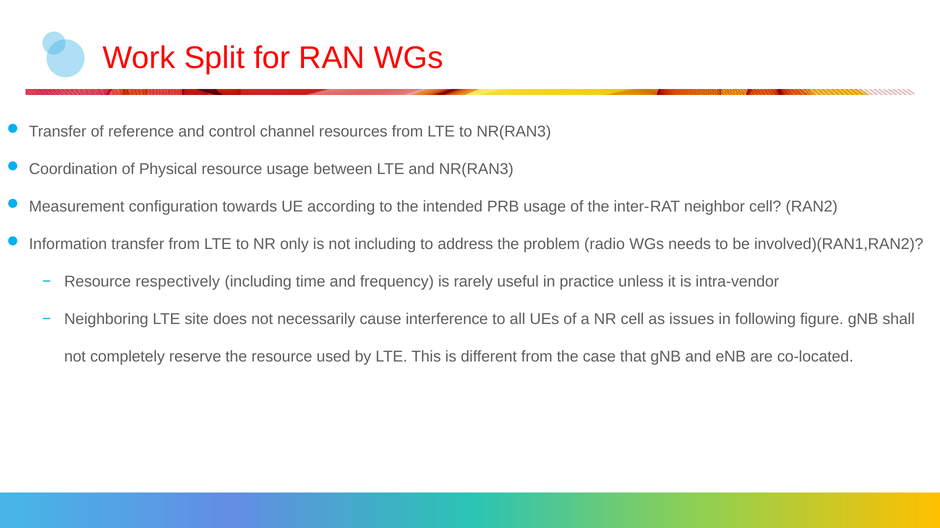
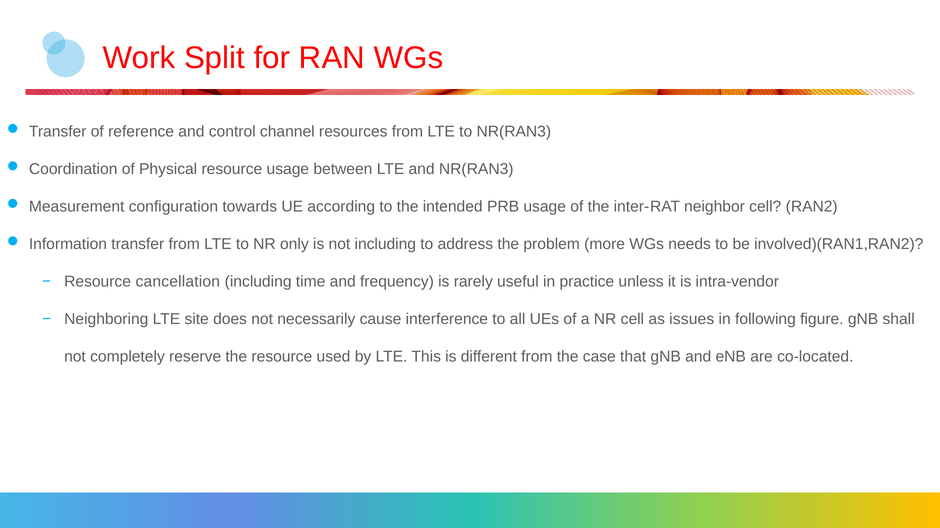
radio: radio -> more
respectively: respectively -> cancellation
